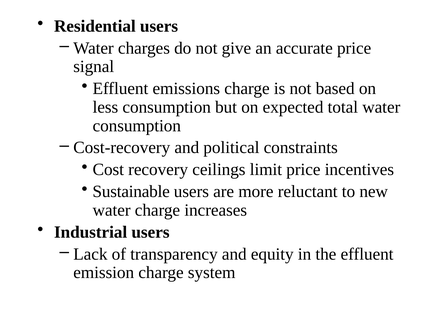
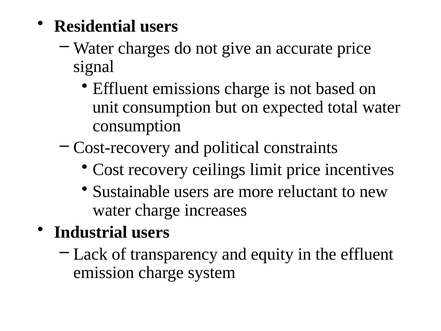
less: less -> unit
